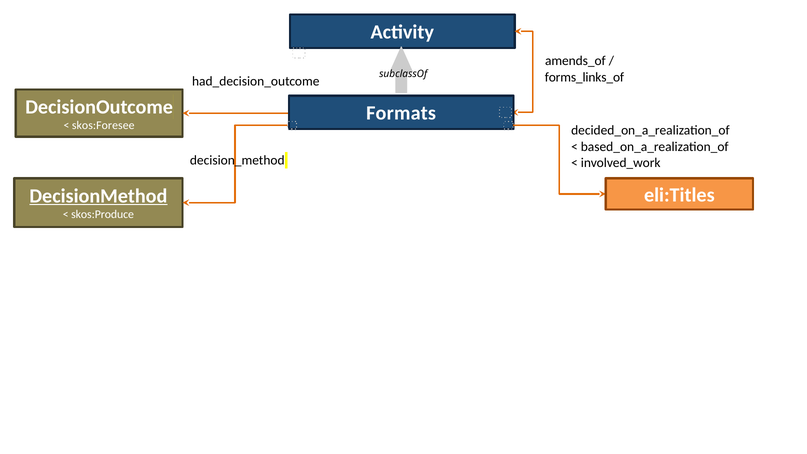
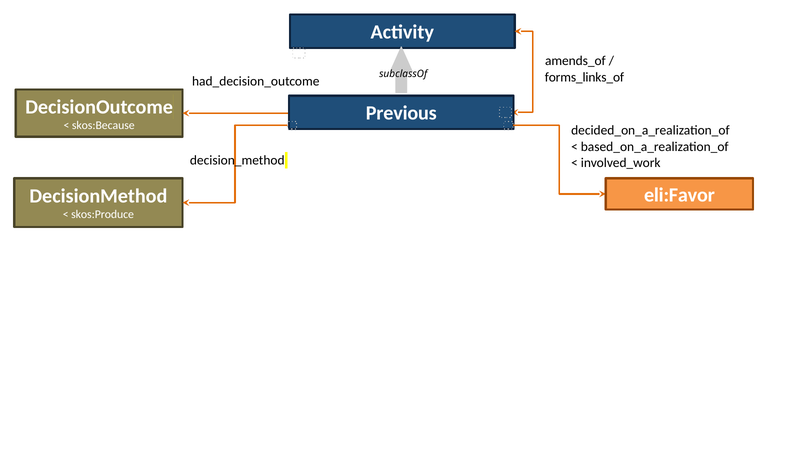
Formats: Formats -> Previous
skos:Foresee: skos:Foresee -> skos:Because
eli:Titles: eli:Titles -> eli:Favor
DecisionMethod underline: present -> none
